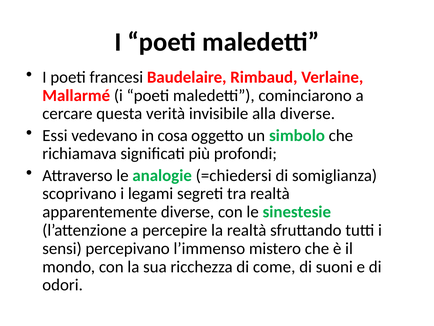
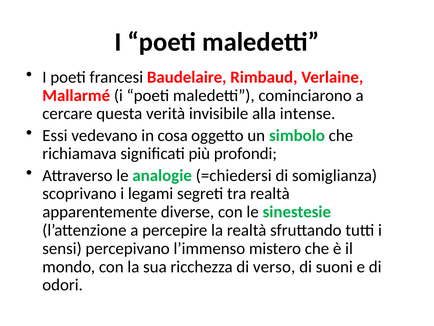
alla diverse: diverse -> intense
come: come -> verso
